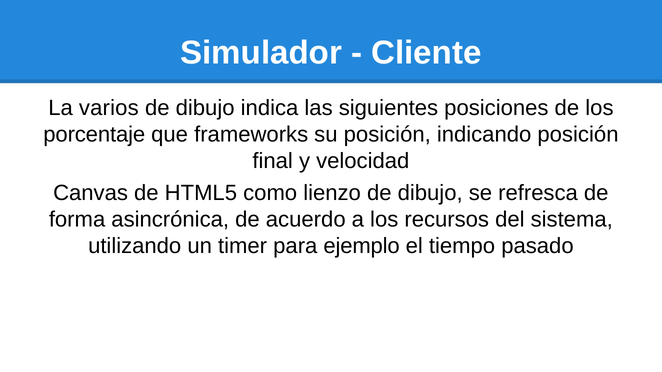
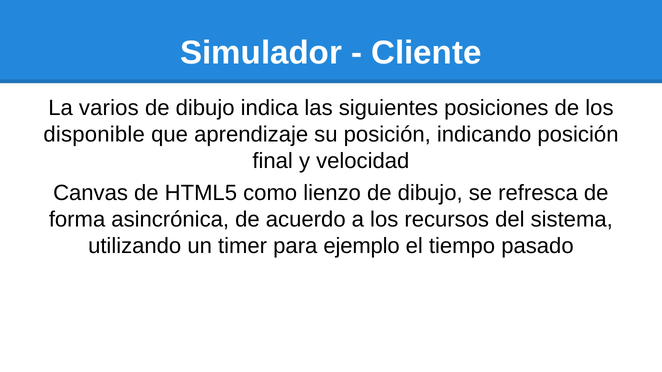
porcentaje: porcentaje -> disponible
frameworks: frameworks -> aprendizaje
